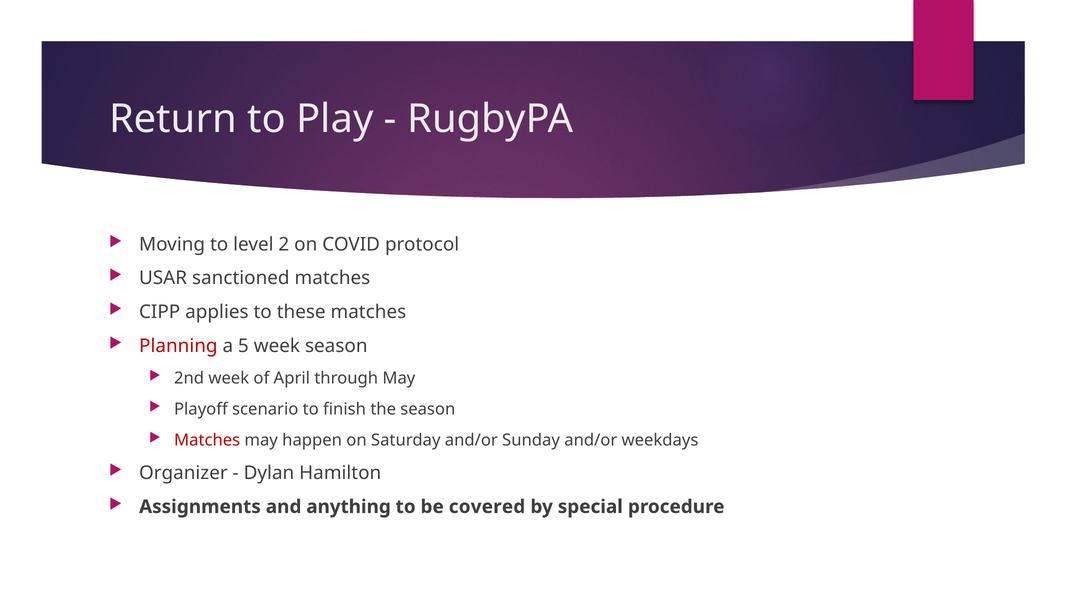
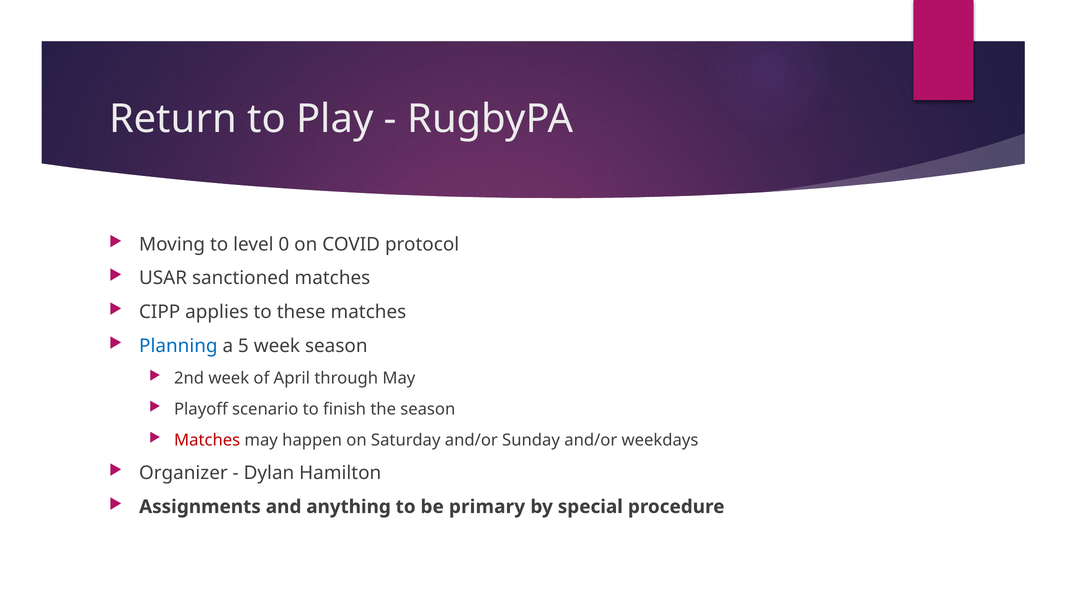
2: 2 -> 0
Planning colour: red -> blue
covered: covered -> primary
